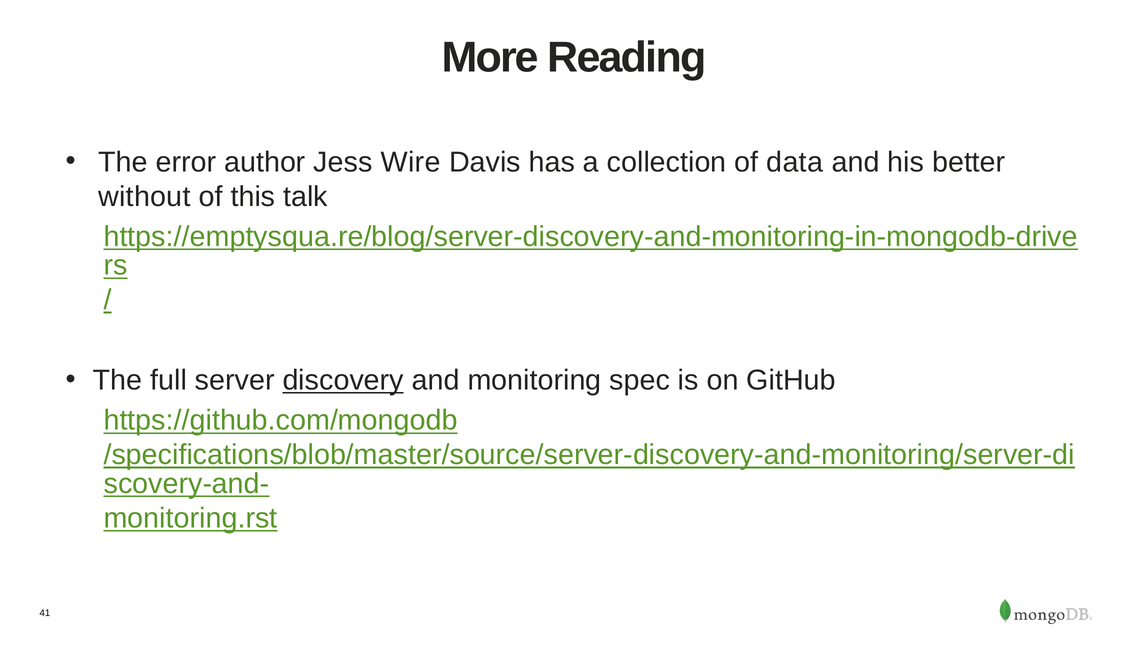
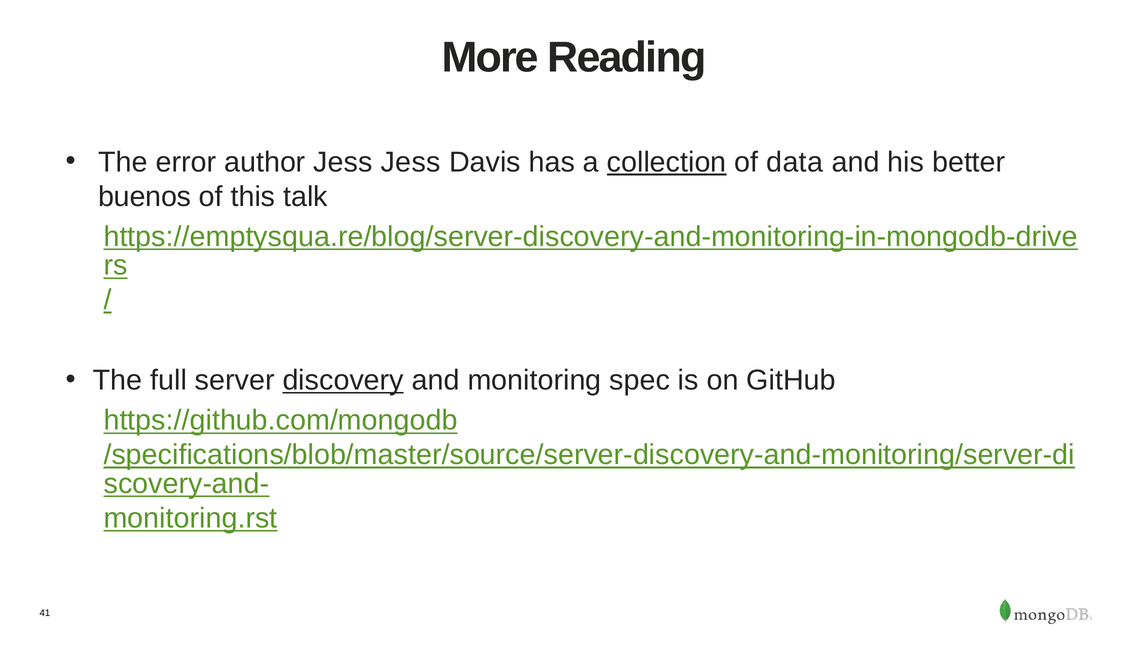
Jess Wire: Wire -> Jess
collection underline: none -> present
without: without -> buenos
